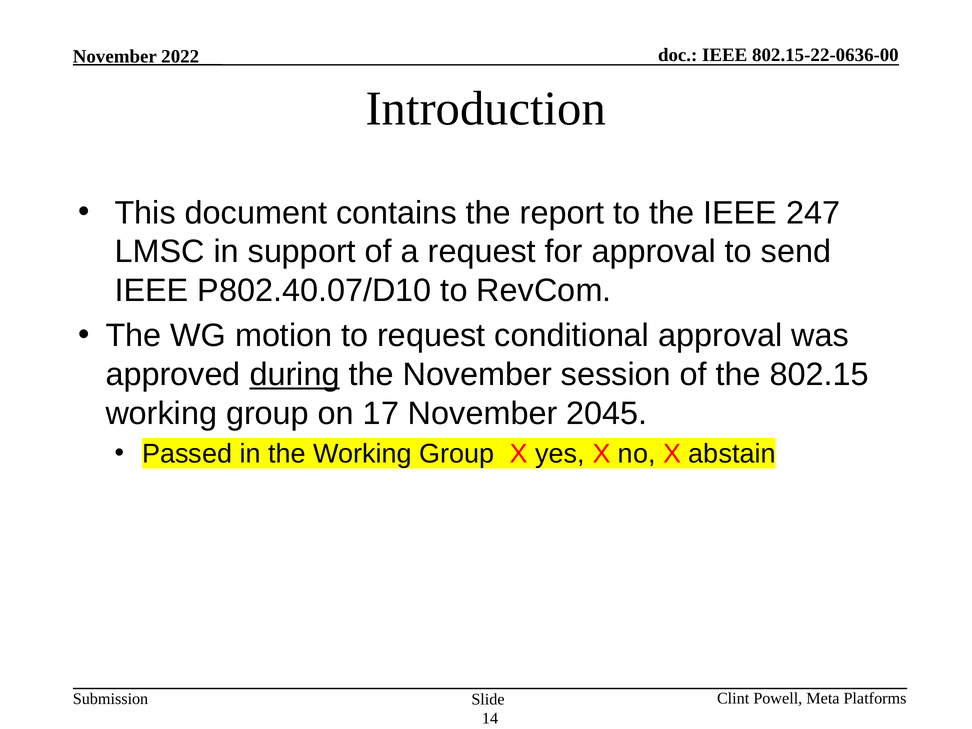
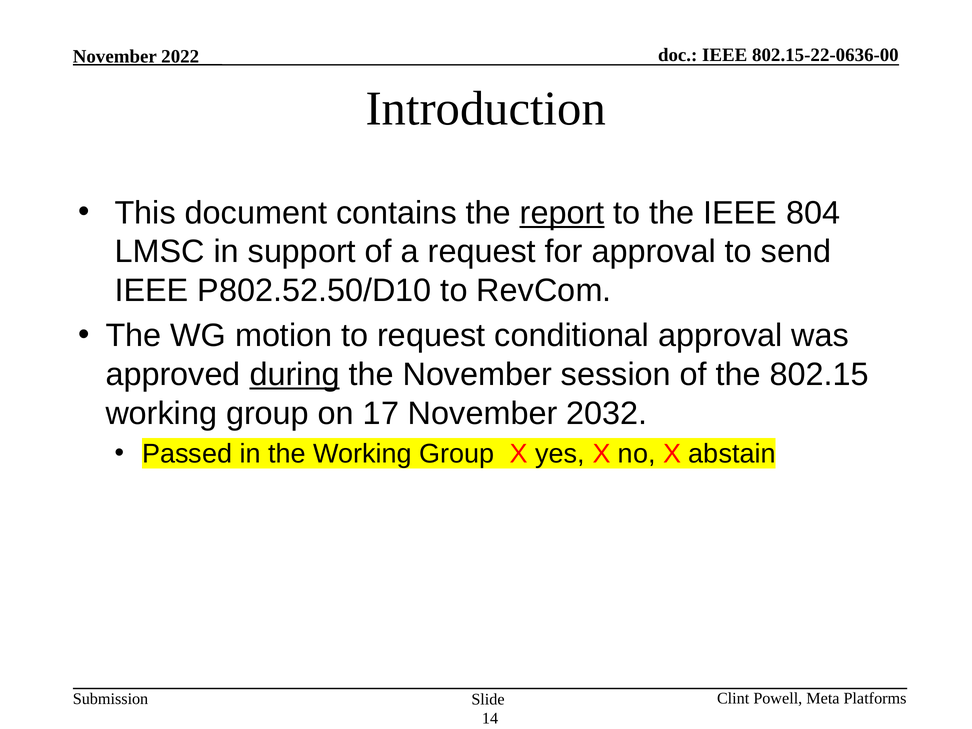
report underline: none -> present
247: 247 -> 804
P802.40.07/D10: P802.40.07/D10 -> P802.52.50/D10
2045: 2045 -> 2032
